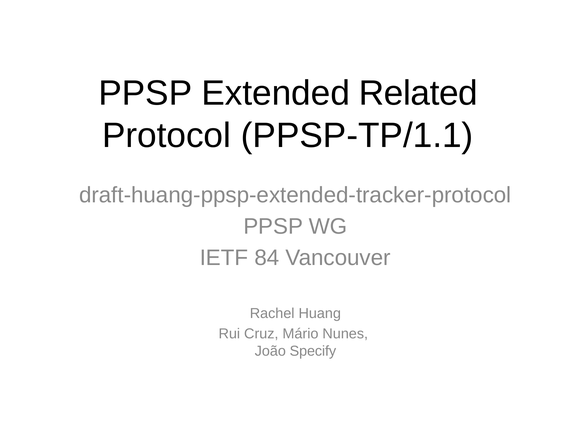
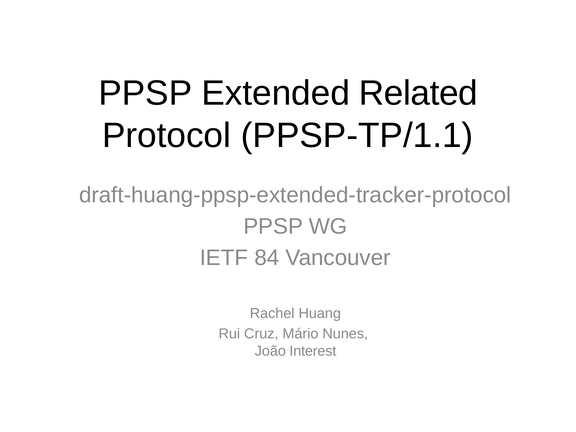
Specify: Specify -> Interest
